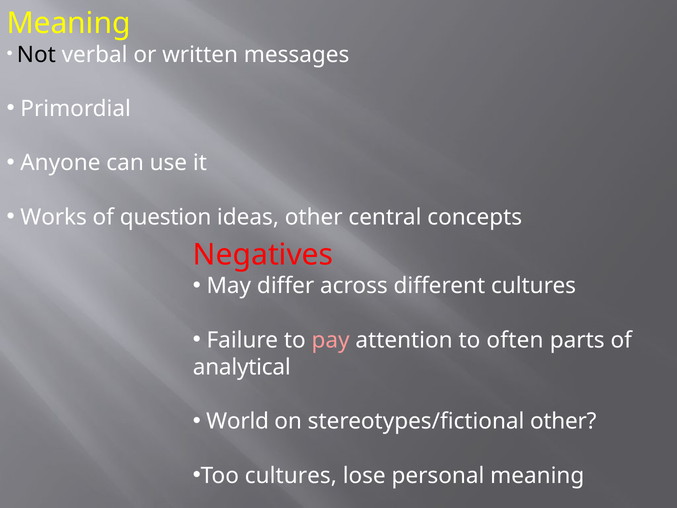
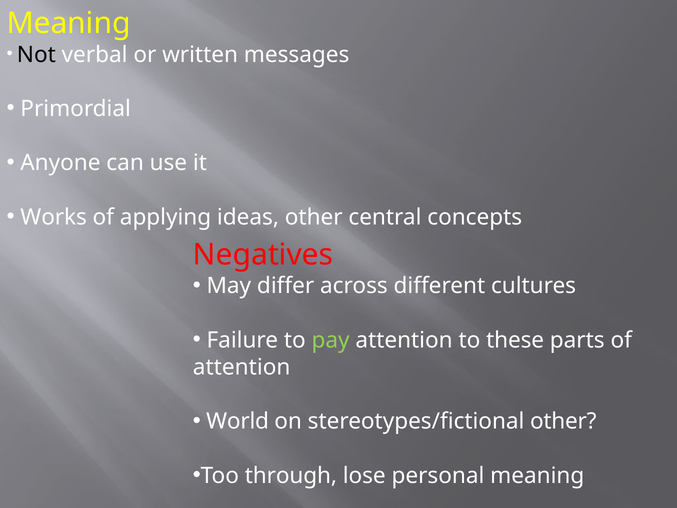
question: question -> applying
pay colour: pink -> light green
often: often -> these
analytical at (242, 367): analytical -> attention
Too cultures: cultures -> through
